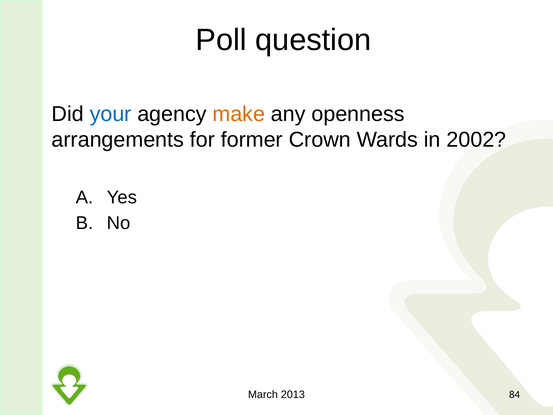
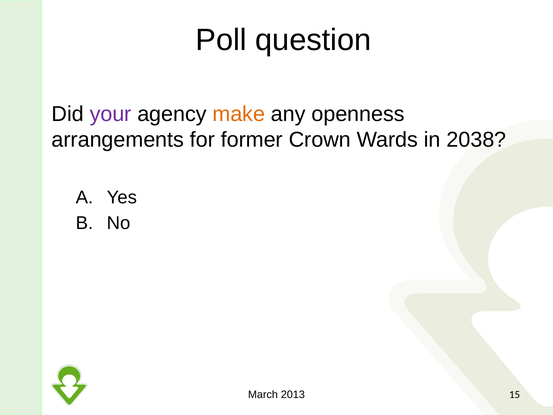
your colour: blue -> purple
2002: 2002 -> 2038
84: 84 -> 15
